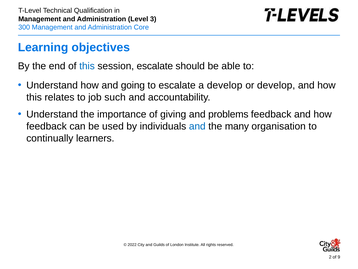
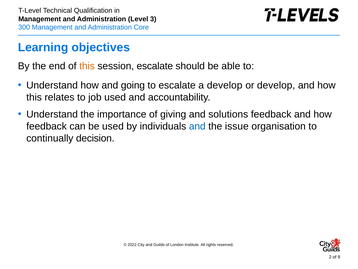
this at (87, 66) colour: blue -> orange
job such: such -> used
problems: problems -> solutions
many: many -> issue
learners: learners -> decision
